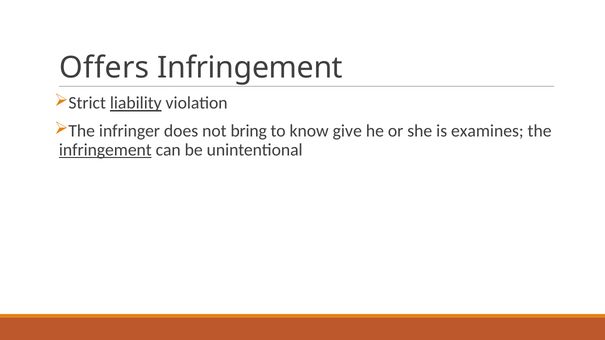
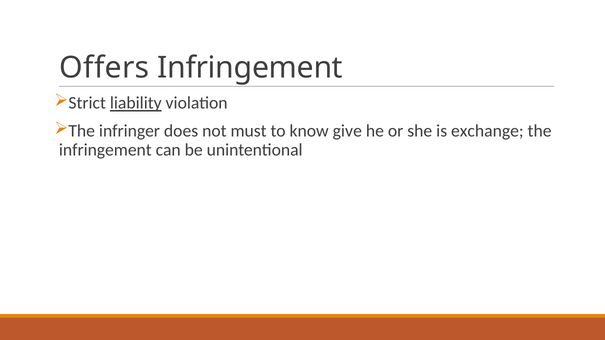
bring: bring -> must
examines: examines -> exchange
infringement at (105, 150) underline: present -> none
